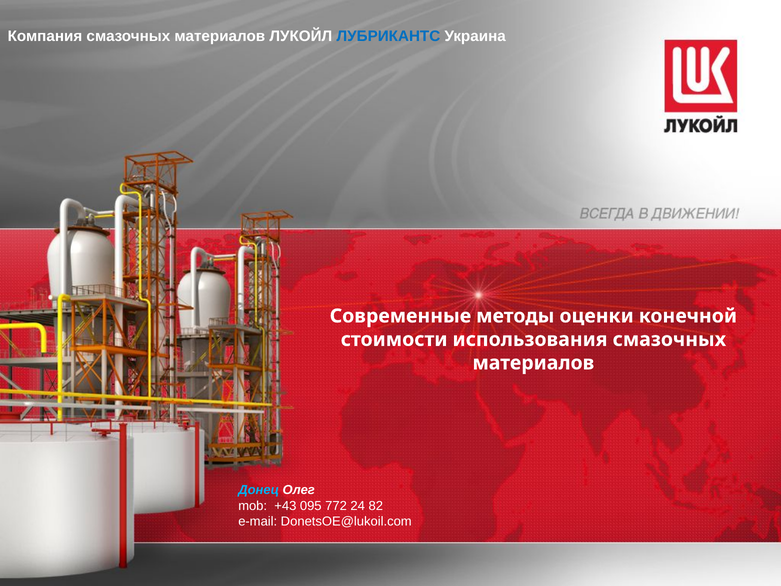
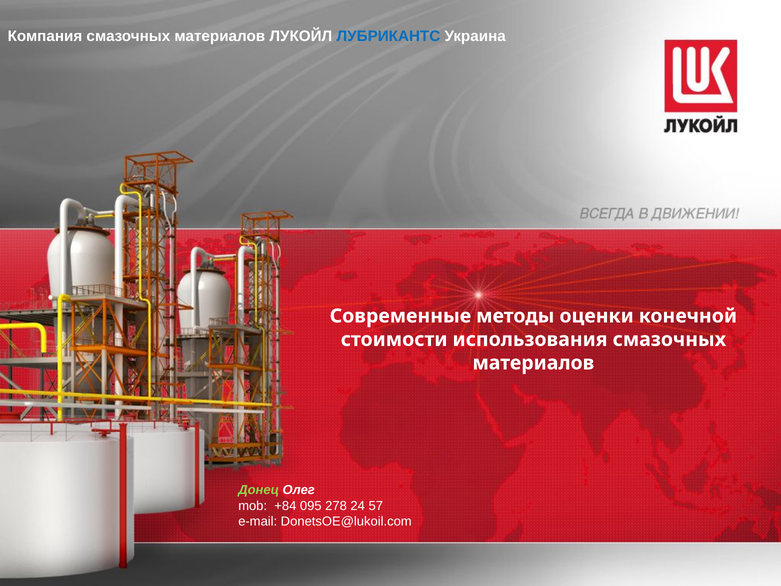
Донец colour: light blue -> light green
+43: +43 -> +84
772: 772 -> 278
82: 82 -> 57
